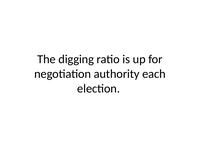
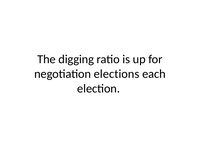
authority: authority -> elections
